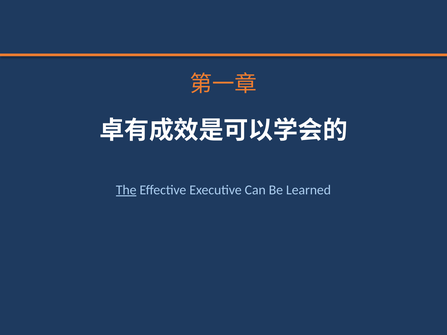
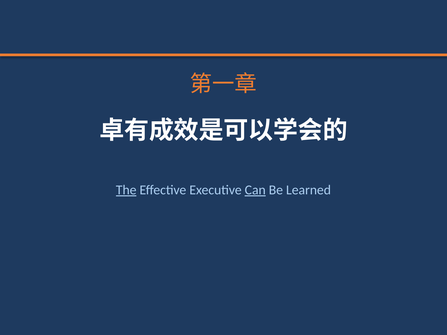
Can underline: none -> present
